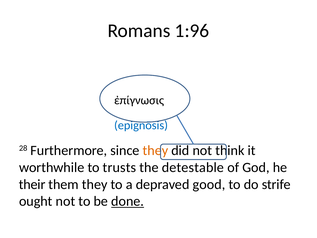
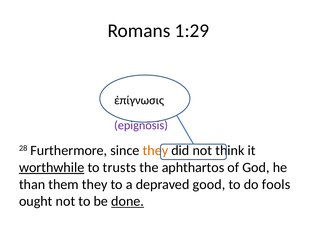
1:96: 1:96 -> 1:29
epignōsis colour: blue -> purple
worthwhile underline: none -> present
detestable: detestable -> aphthartos
their: their -> than
strife: strife -> fools
